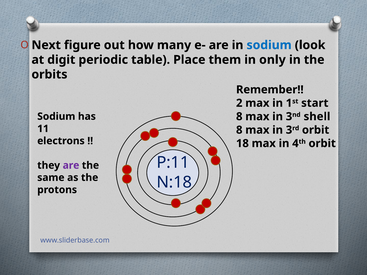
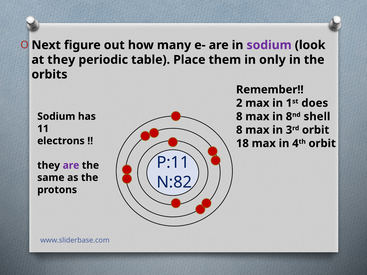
sodium at (269, 45) colour: blue -> purple
at digit: digit -> they
start: start -> does
3 at (289, 117): 3 -> 8
N:18: N:18 -> N:82
